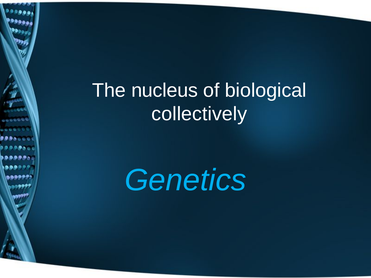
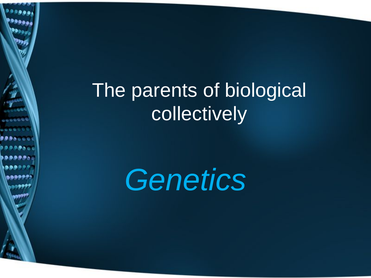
nucleus: nucleus -> parents
